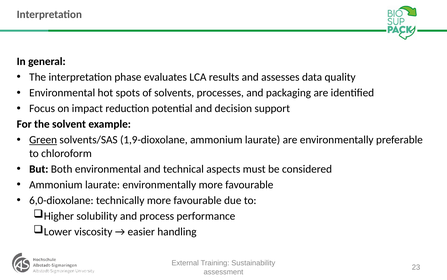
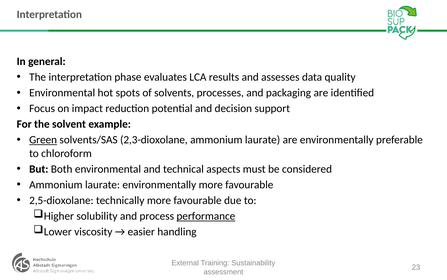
1,9-dioxolane: 1,9-dioxolane -> 2,3-dioxolane
6,0-dioxolane: 6,0-dioxolane -> 2,5-dioxolane
performance underline: none -> present
